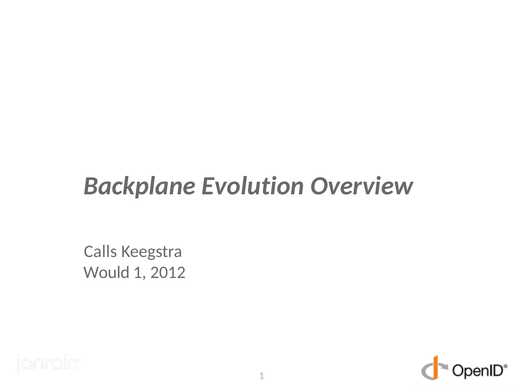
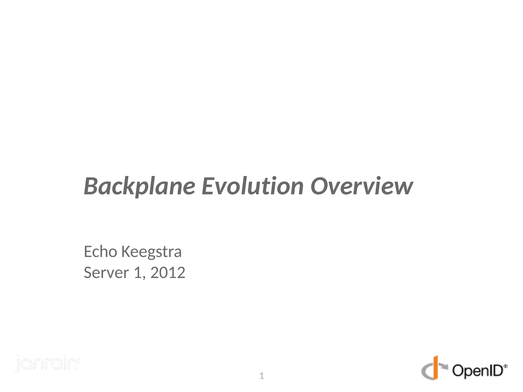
Calls: Calls -> Echo
Would: Would -> Server
